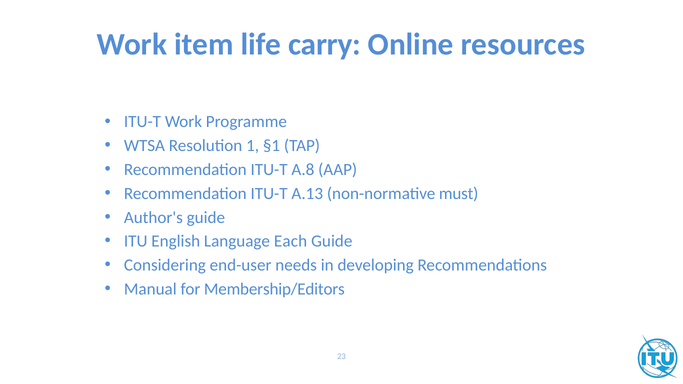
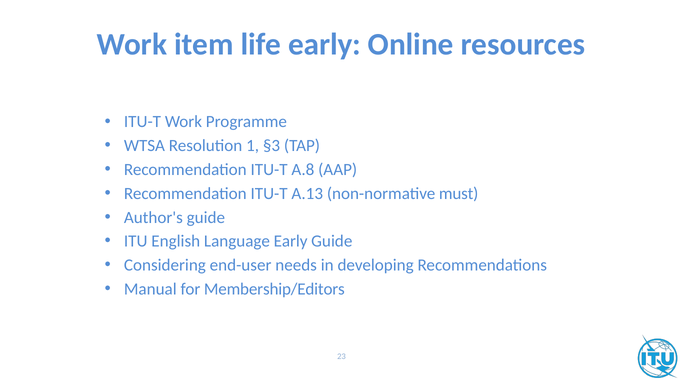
life carry: carry -> early
§1: §1 -> §3
Language Each: Each -> Early
